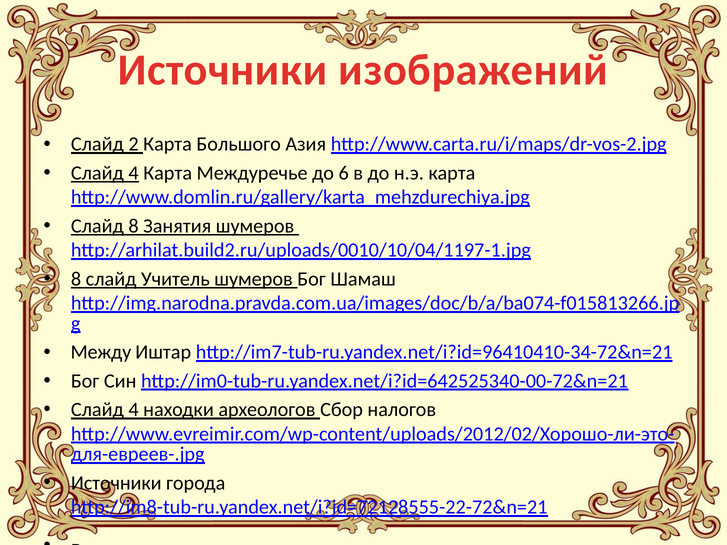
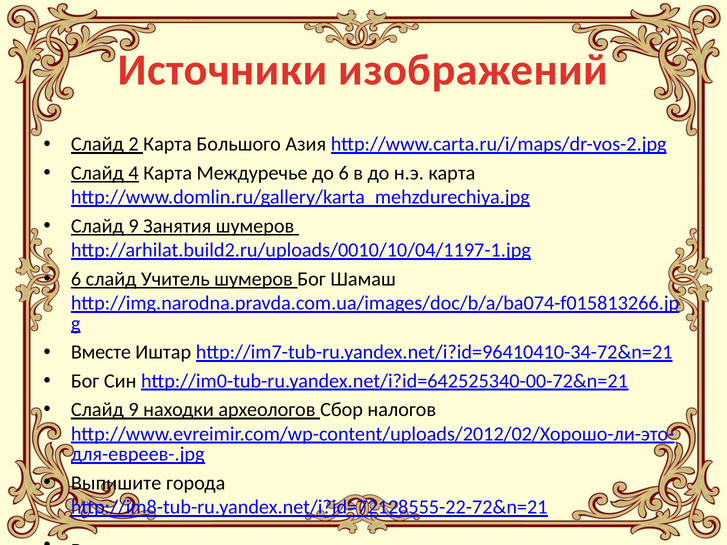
8 at (134, 226): 8 -> 9
8 at (76, 279): 8 -> 6
Между: Между -> Вместе
4 at (134, 410): 4 -> 9
Источники at (116, 483): Источники -> Выпишите
